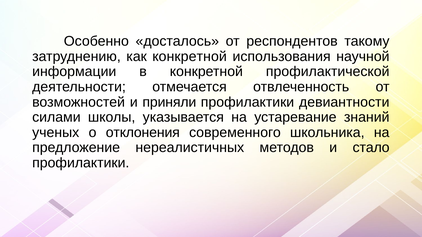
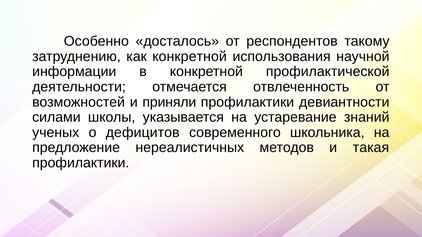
отклонения: отклонения -> дефицитов
стало: стало -> такая
